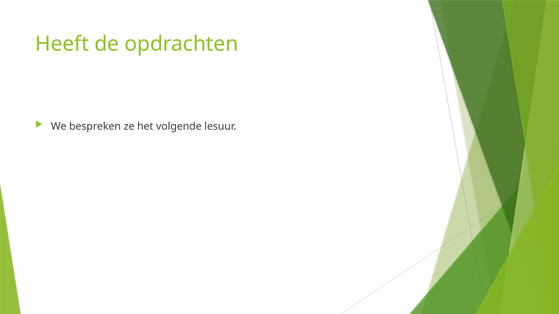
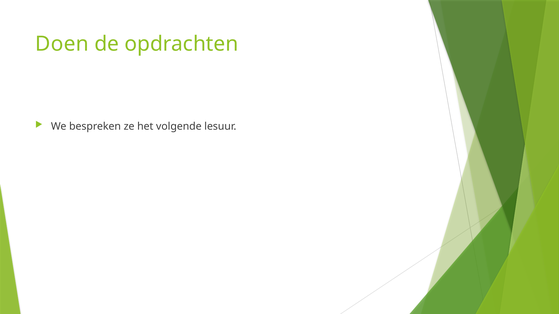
Heeft: Heeft -> Doen
